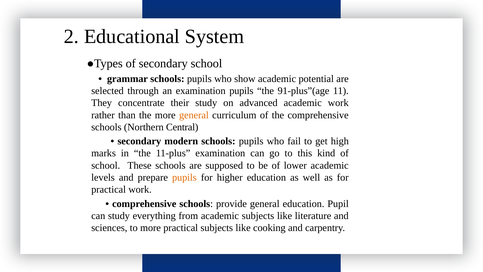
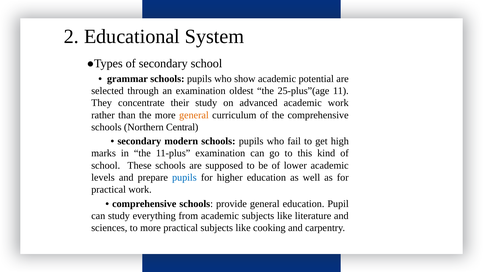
examination pupils: pupils -> oldest
91-plus”(age: 91-plus”(age -> 25-plus”(age
pupils at (184, 177) colour: orange -> blue
